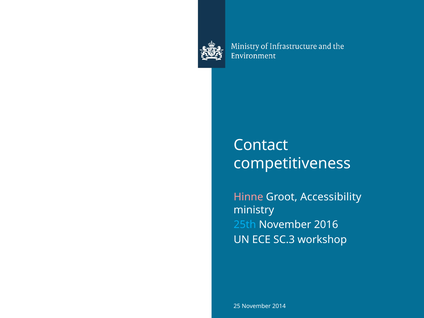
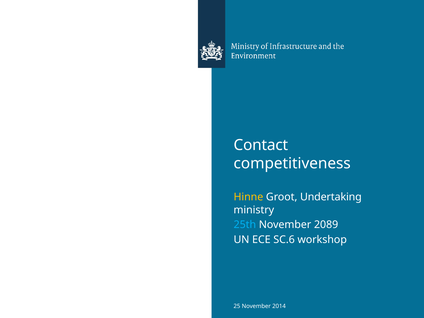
Hinne colour: pink -> yellow
Accessibility: Accessibility -> Undertaking
2016: 2016 -> 2089
SC.3: SC.3 -> SC.6
